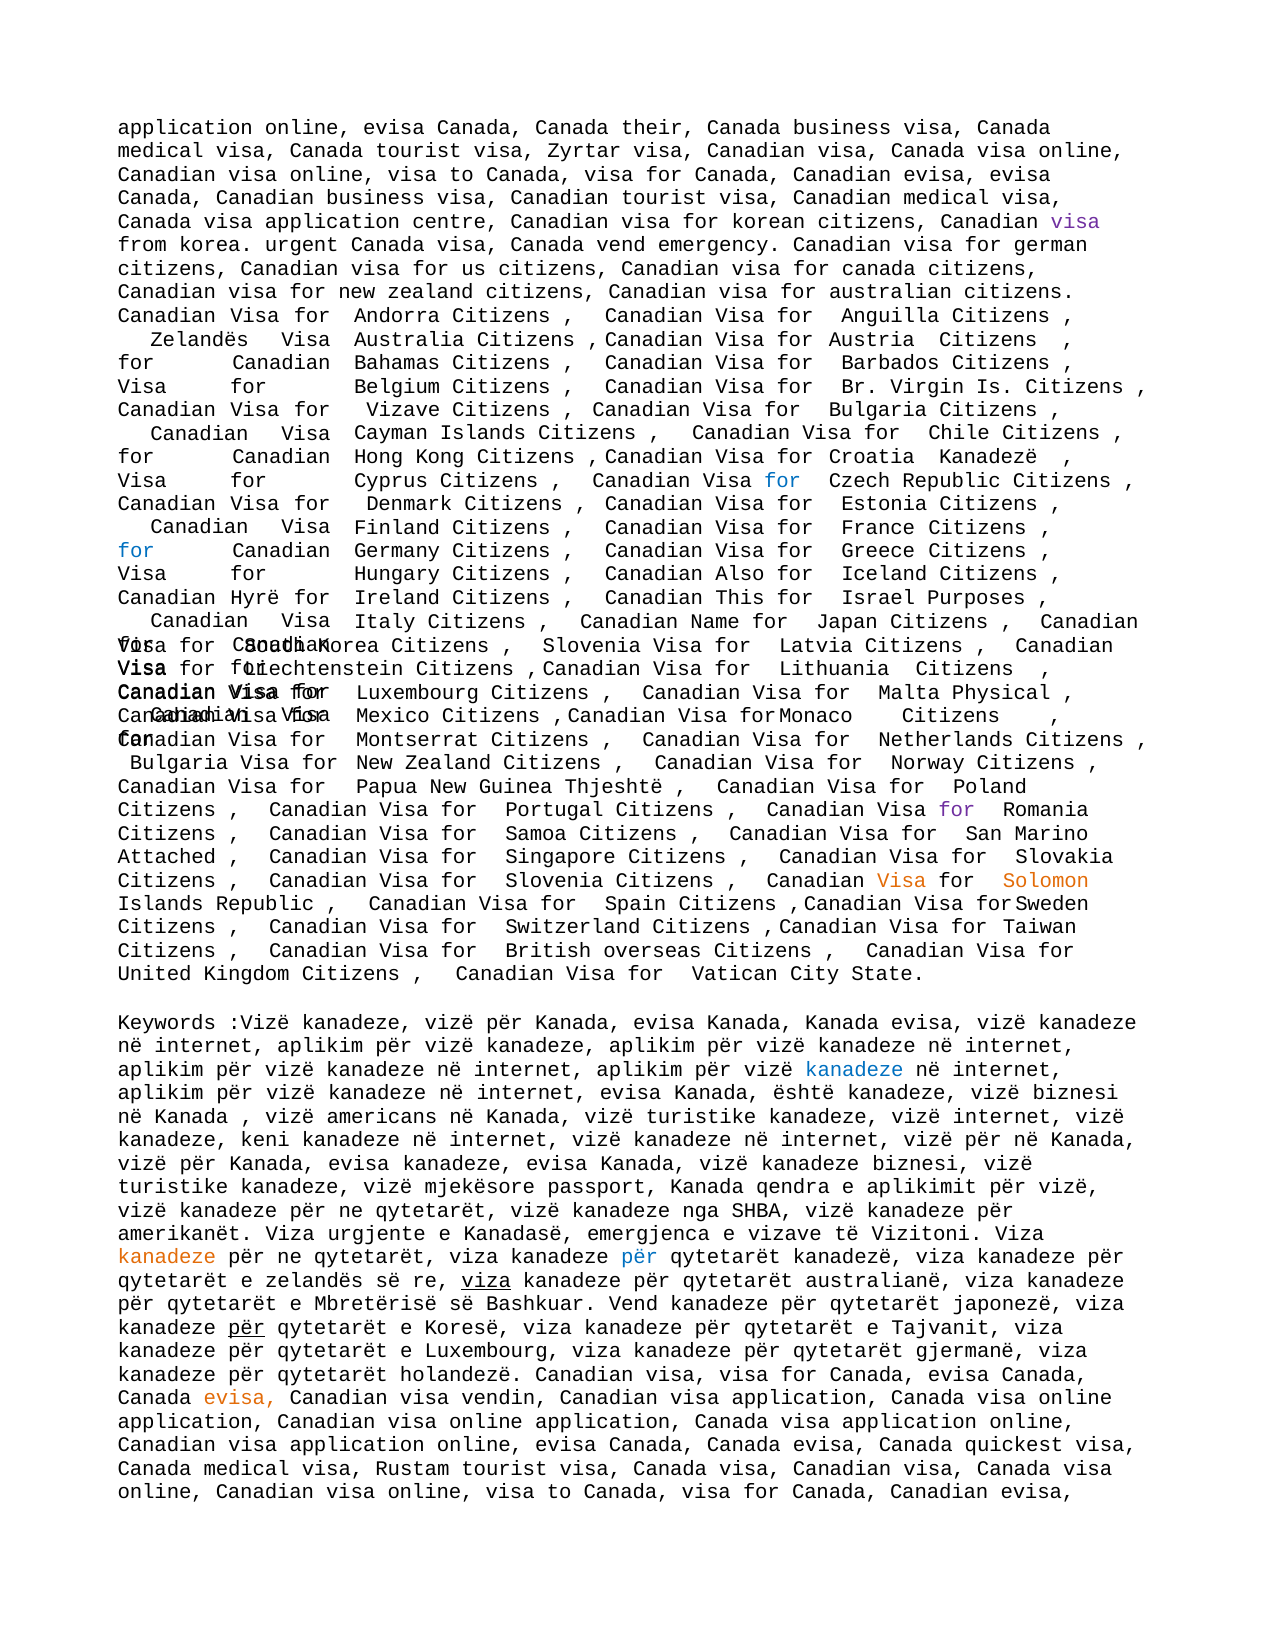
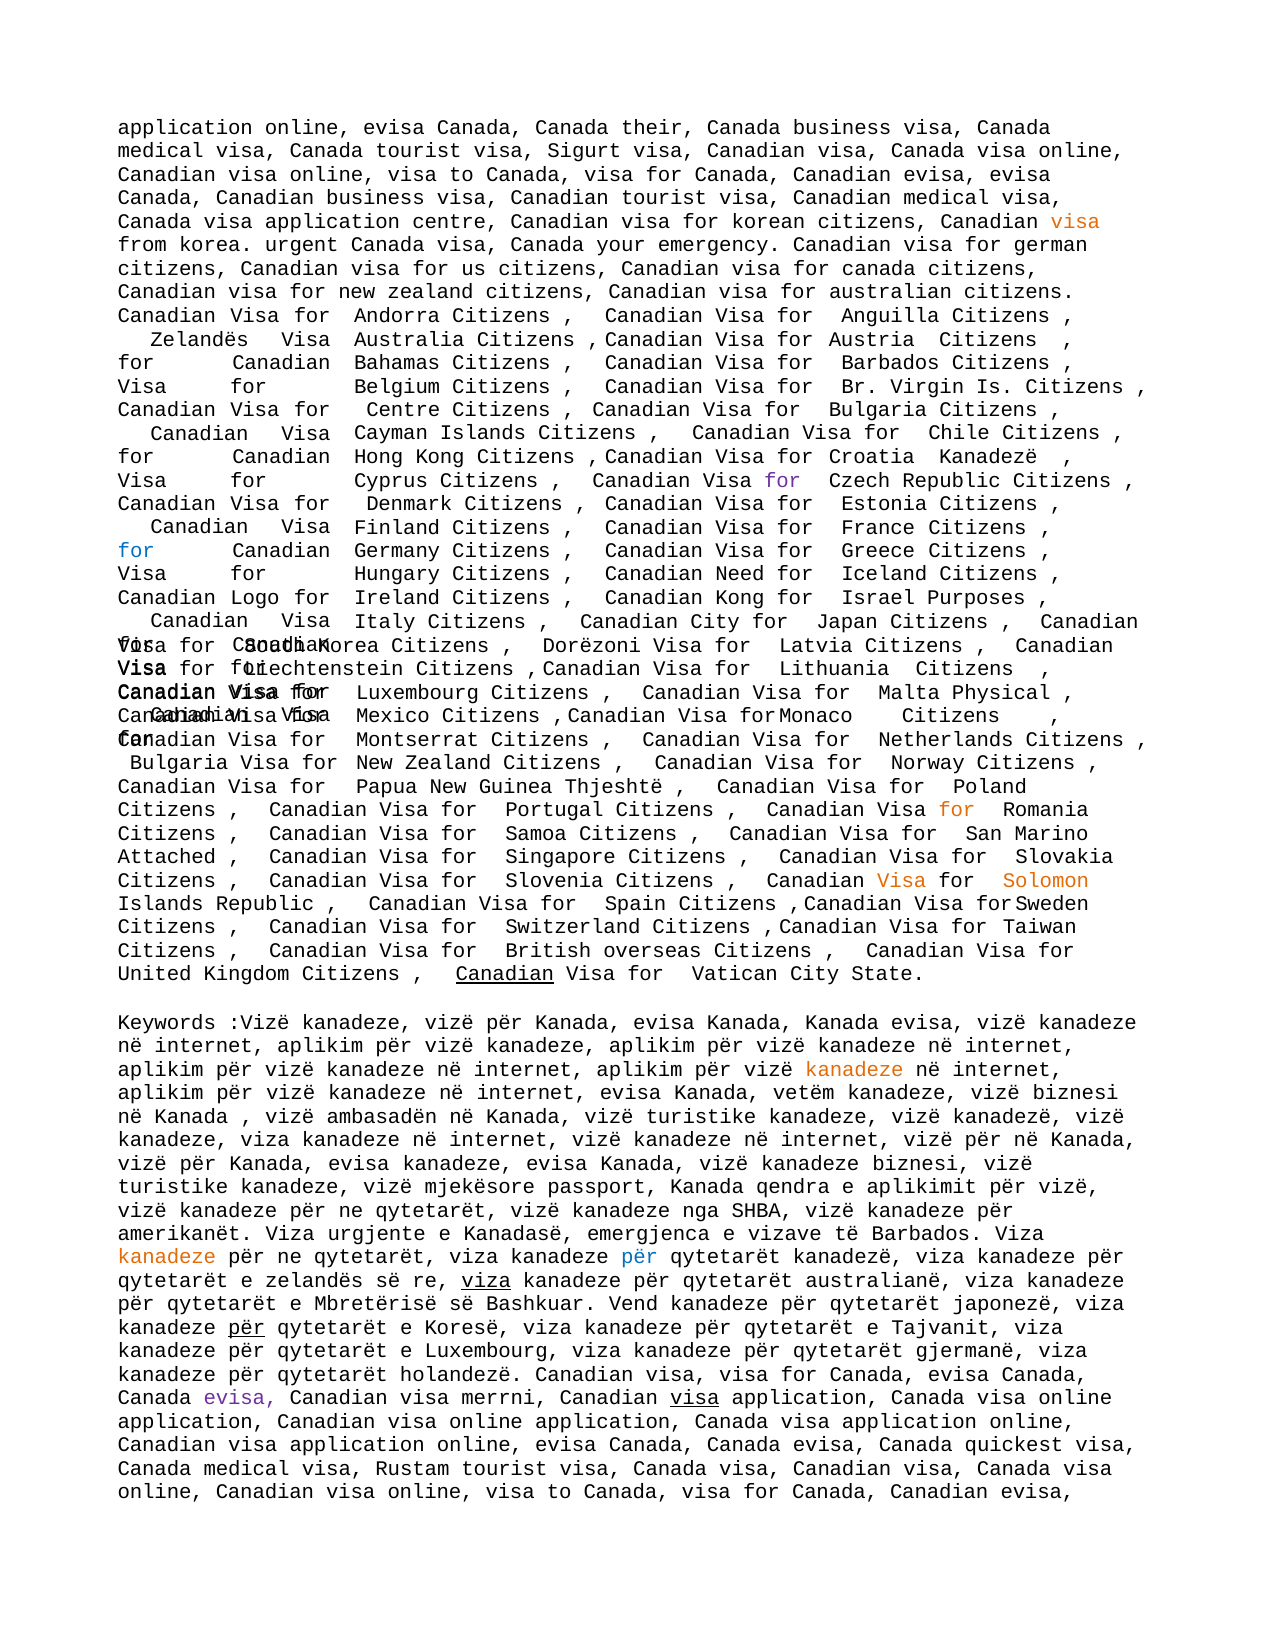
Zyrtar: Zyrtar -> Sigurt
visa at (1075, 221) colour: purple -> orange
Canada vend: vend -> your
Vizave at (403, 410): Vizave -> Centre
for at (783, 480) colour: blue -> purple
Also: Also -> Need
Hyrë: Hyrë -> Logo
Canadian This: This -> Kong
Canadian Name: Name -> City
Slovenia at (592, 645): Slovenia -> Dorëzoni
for at (957, 809) colour: purple -> orange
Canadian at (505, 974) underline: none -> present
kanadeze at (854, 1069) colour: blue -> orange
është: është -> vetëm
americans: americans -> ambasadën
vizë internet: internet -> kanadezë
kanadeze keni: keni -> viza
të Vizitoni: Vizitoni -> Barbados
evisa at (240, 1397) colour: orange -> purple
vendin: vendin -> merrni
visa at (695, 1397) underline: none -> present
